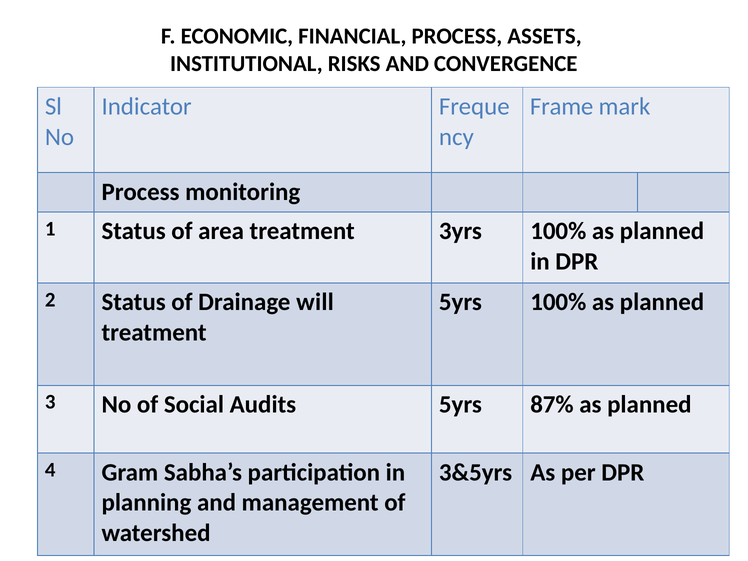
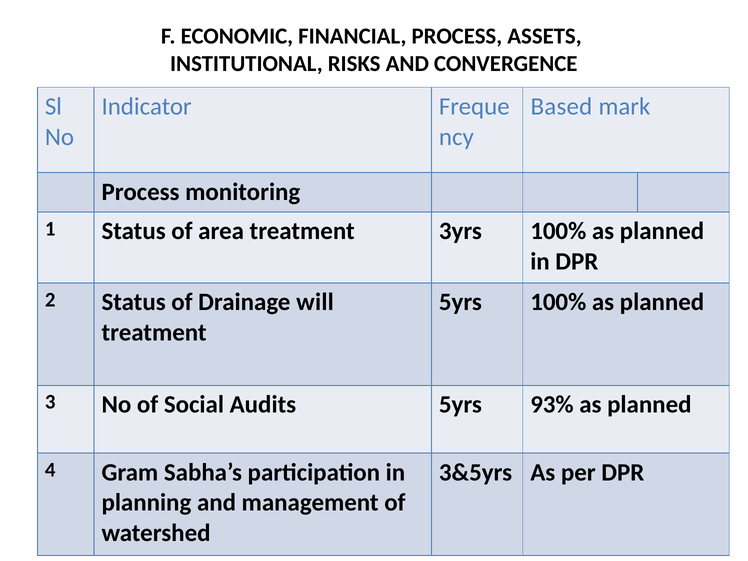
Frame: Frame -> Based
87%: 87% -> 93%
